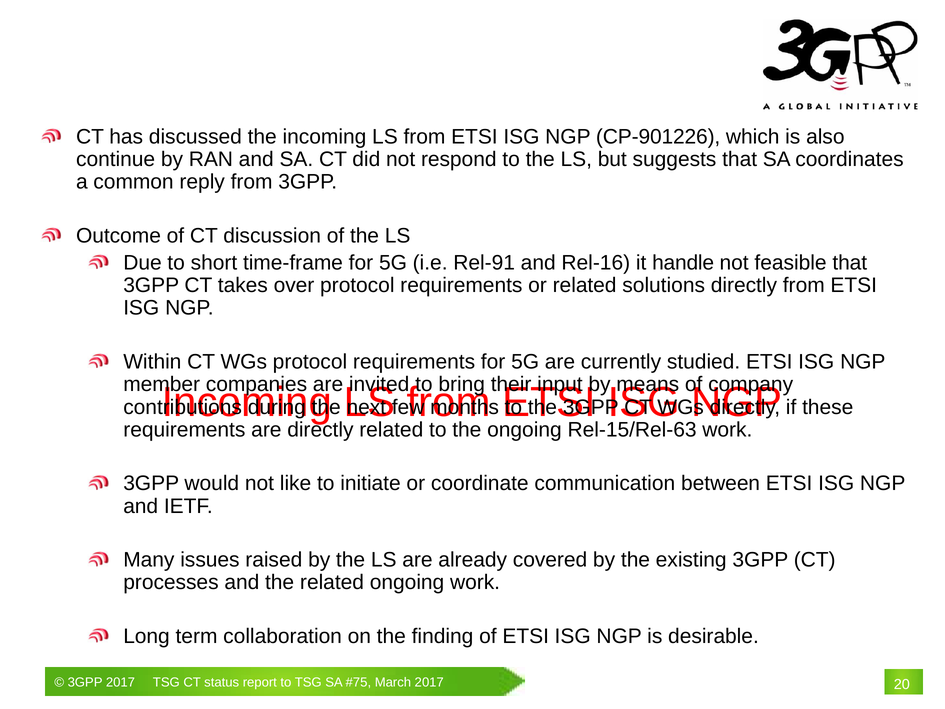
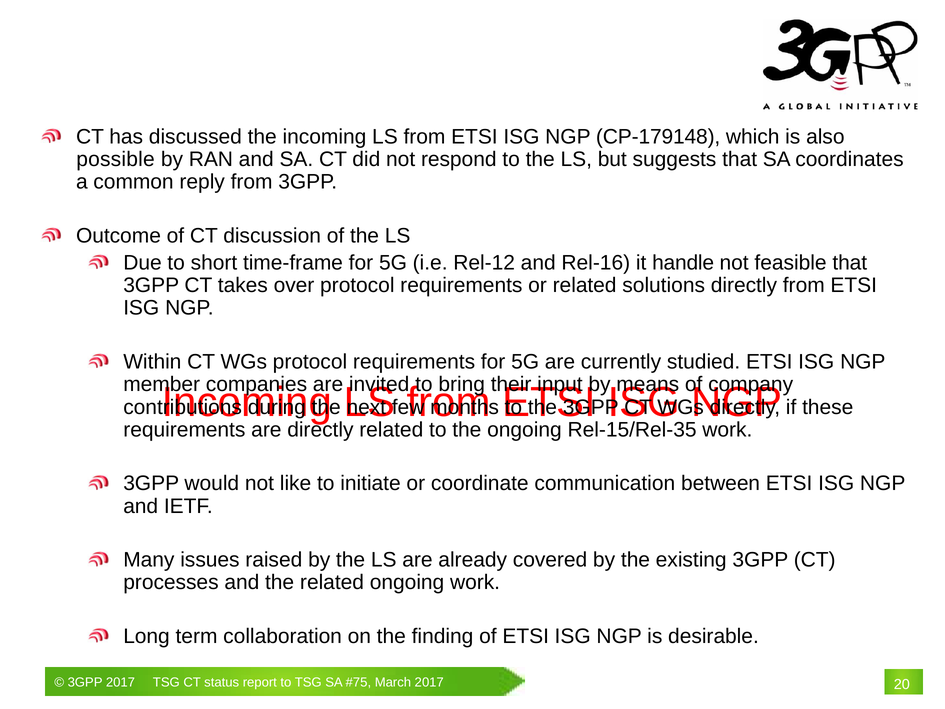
CP-901226: CP-901226 -> CP-179148
continue: continue -> possible
Rel-91: Rel-91 -> Rel-12
Rel-15/Rel-63: Rel-15/Rel-63 -> Rel-15/Rel-35
